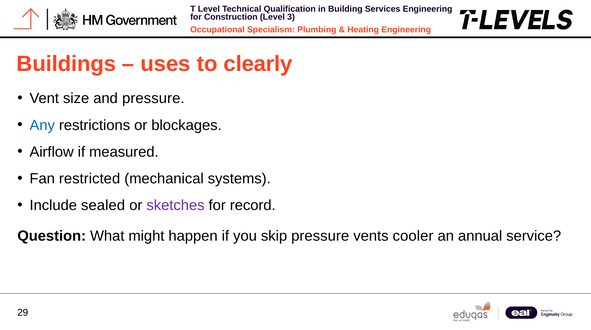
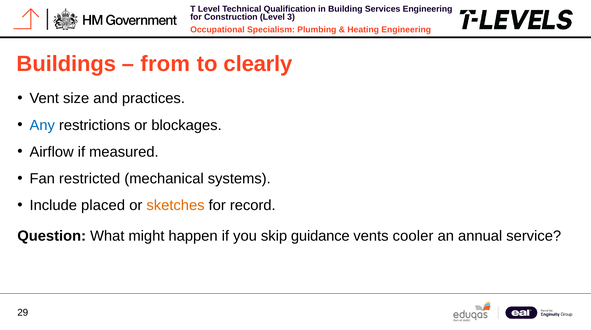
uses: uses -> from
and pressure: pressure -> practices
sealed: sealed -> placed
sketches colour: purple -> orange
skip pressure: pressure -> guidance
